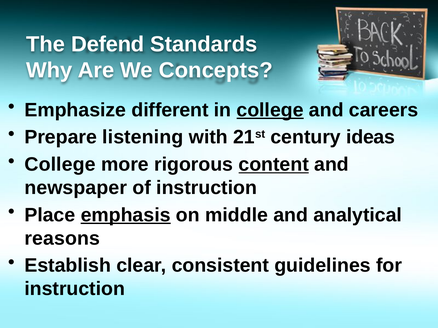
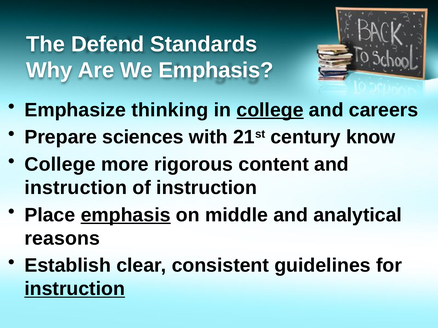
We Concepts: Concepts -> Emphasis
different: different -> thinking
listening: listening -> sciences
ideas: ideas -> know
content underline: present -> none
newspaper at (76, 188): newspaper -> instruction
instruction at (75, 289) underline: none -> present
